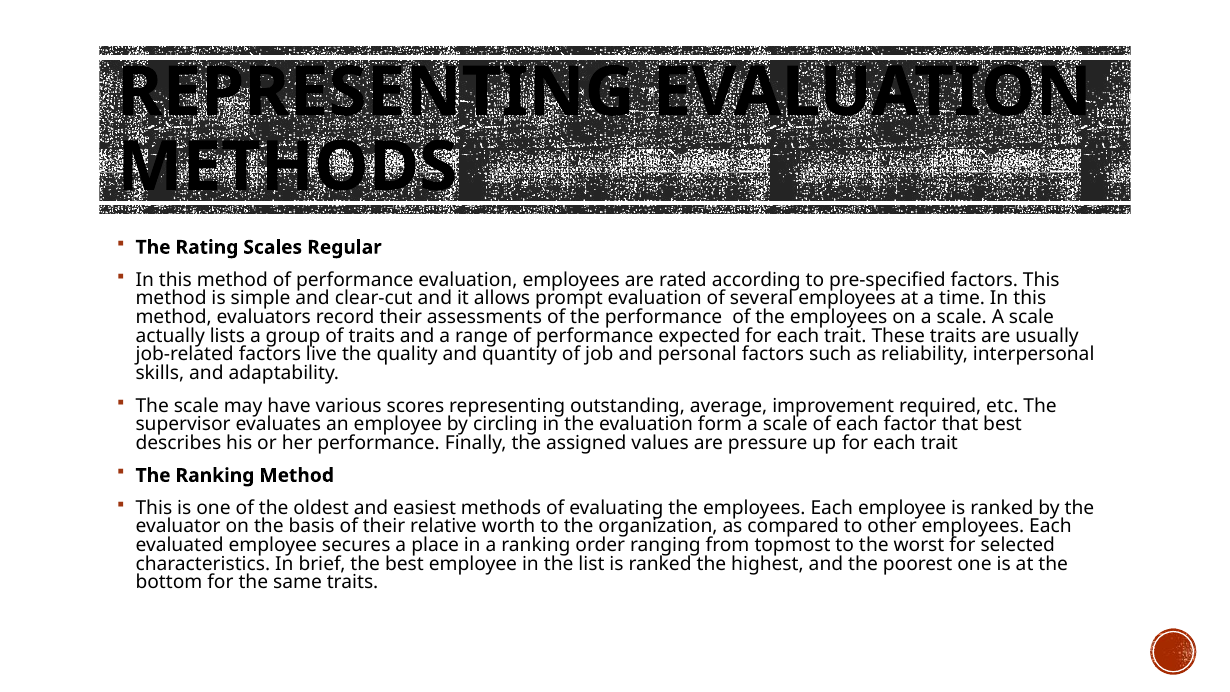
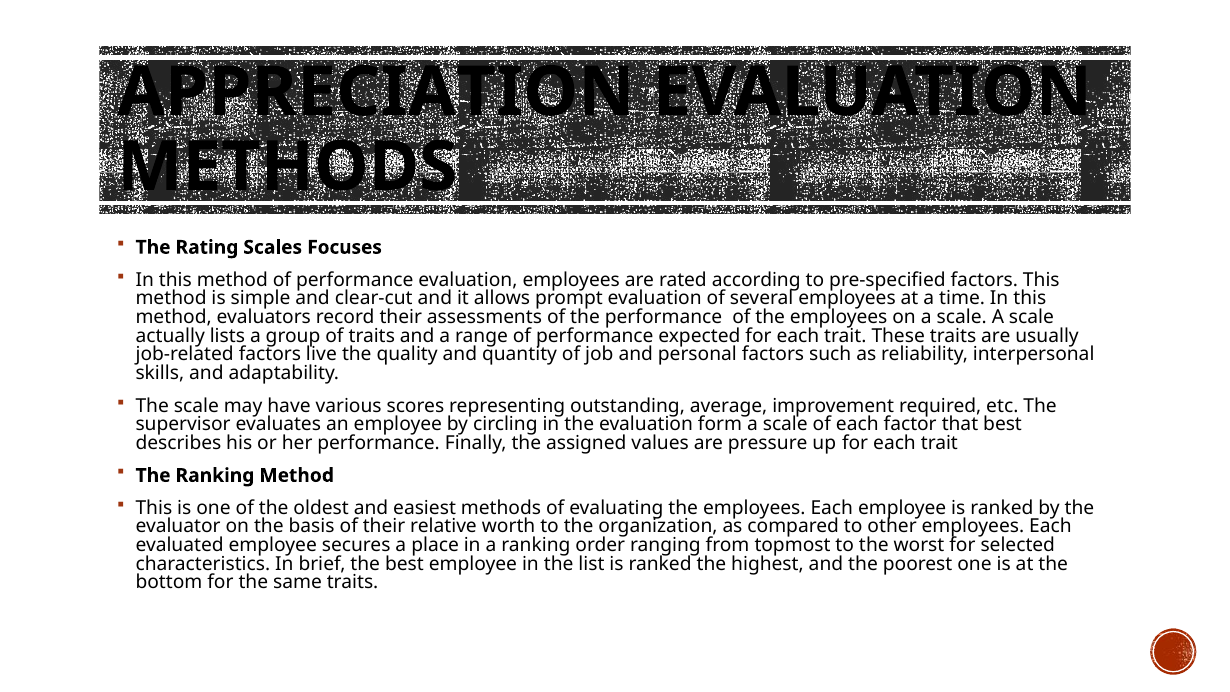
REPRESENTING at (376, 92): REPRESENTING -> APPRECIATION
Regular: Regular -> Focuses
